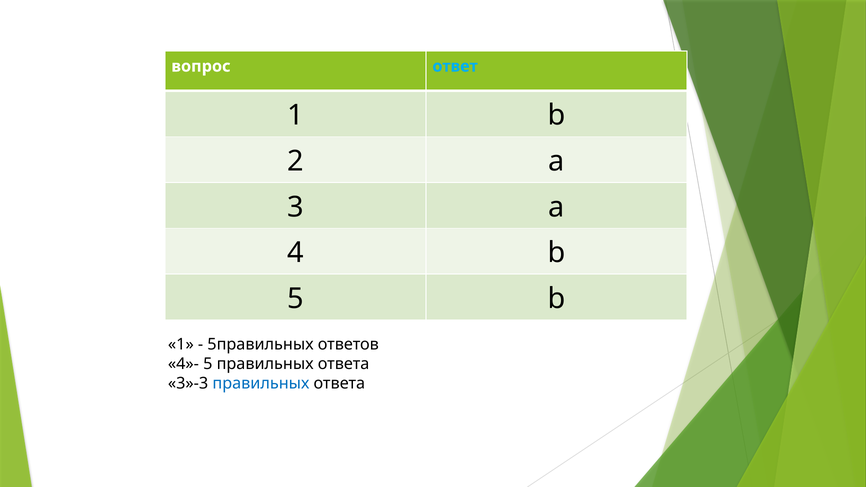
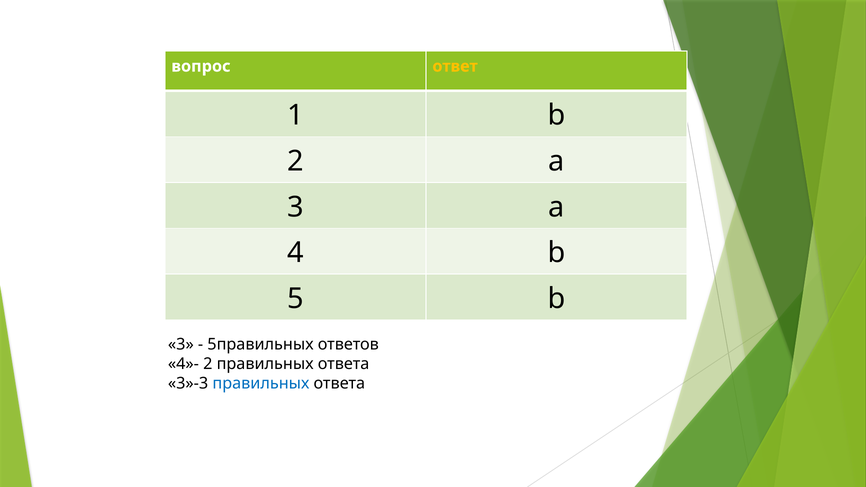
ответ colour: light blue -> yellow
1 at (181, 345): 1 -> 3
4»- 5: 5 -> 2
